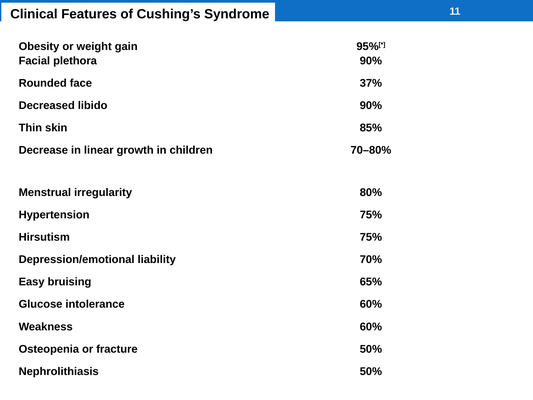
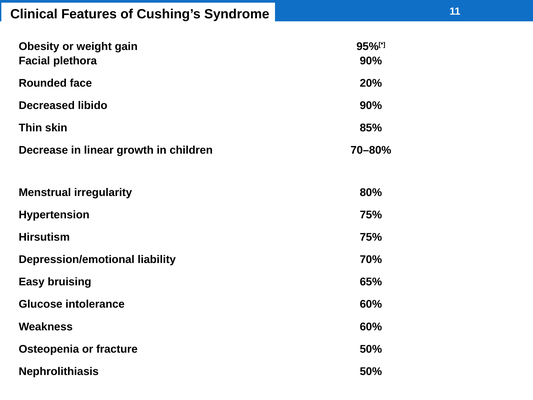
37%: 37% -> 20%
